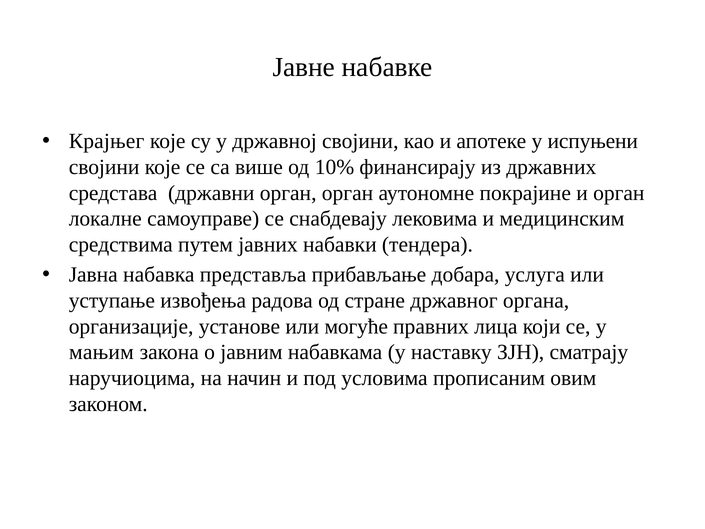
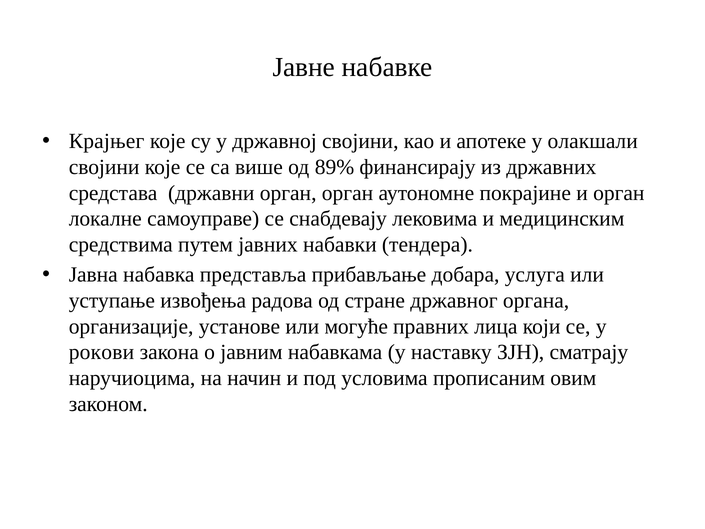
испуњени: испуњени -> олакшали
10%: 10% -> 89%
мањим: мањим -> рокови
